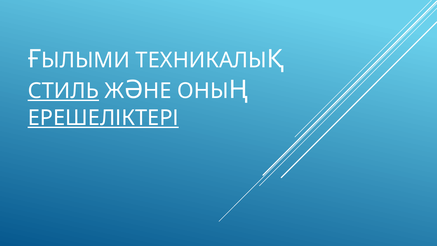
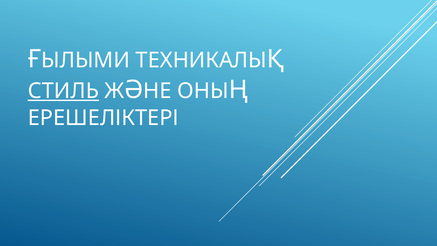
ЕРЕШЕЛІКТЕРІ underline: present -> none
